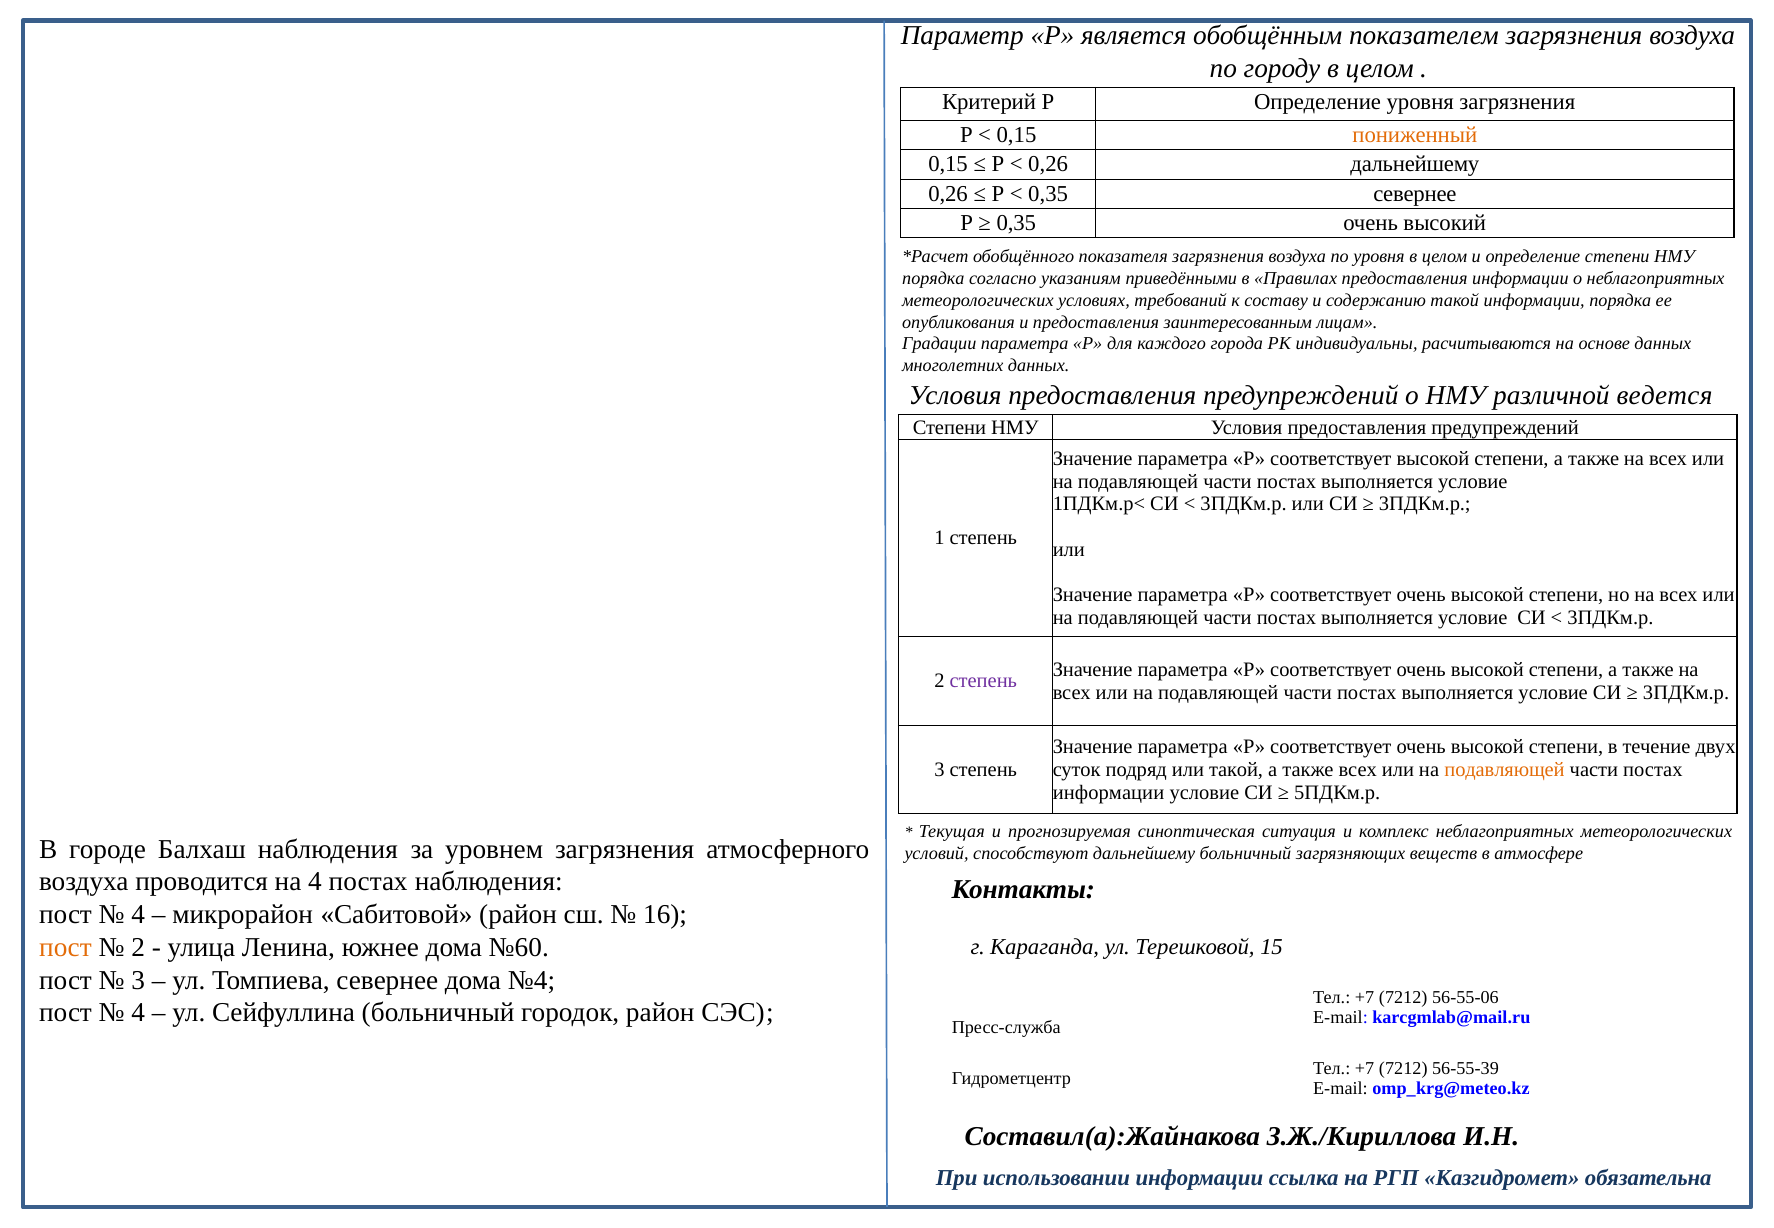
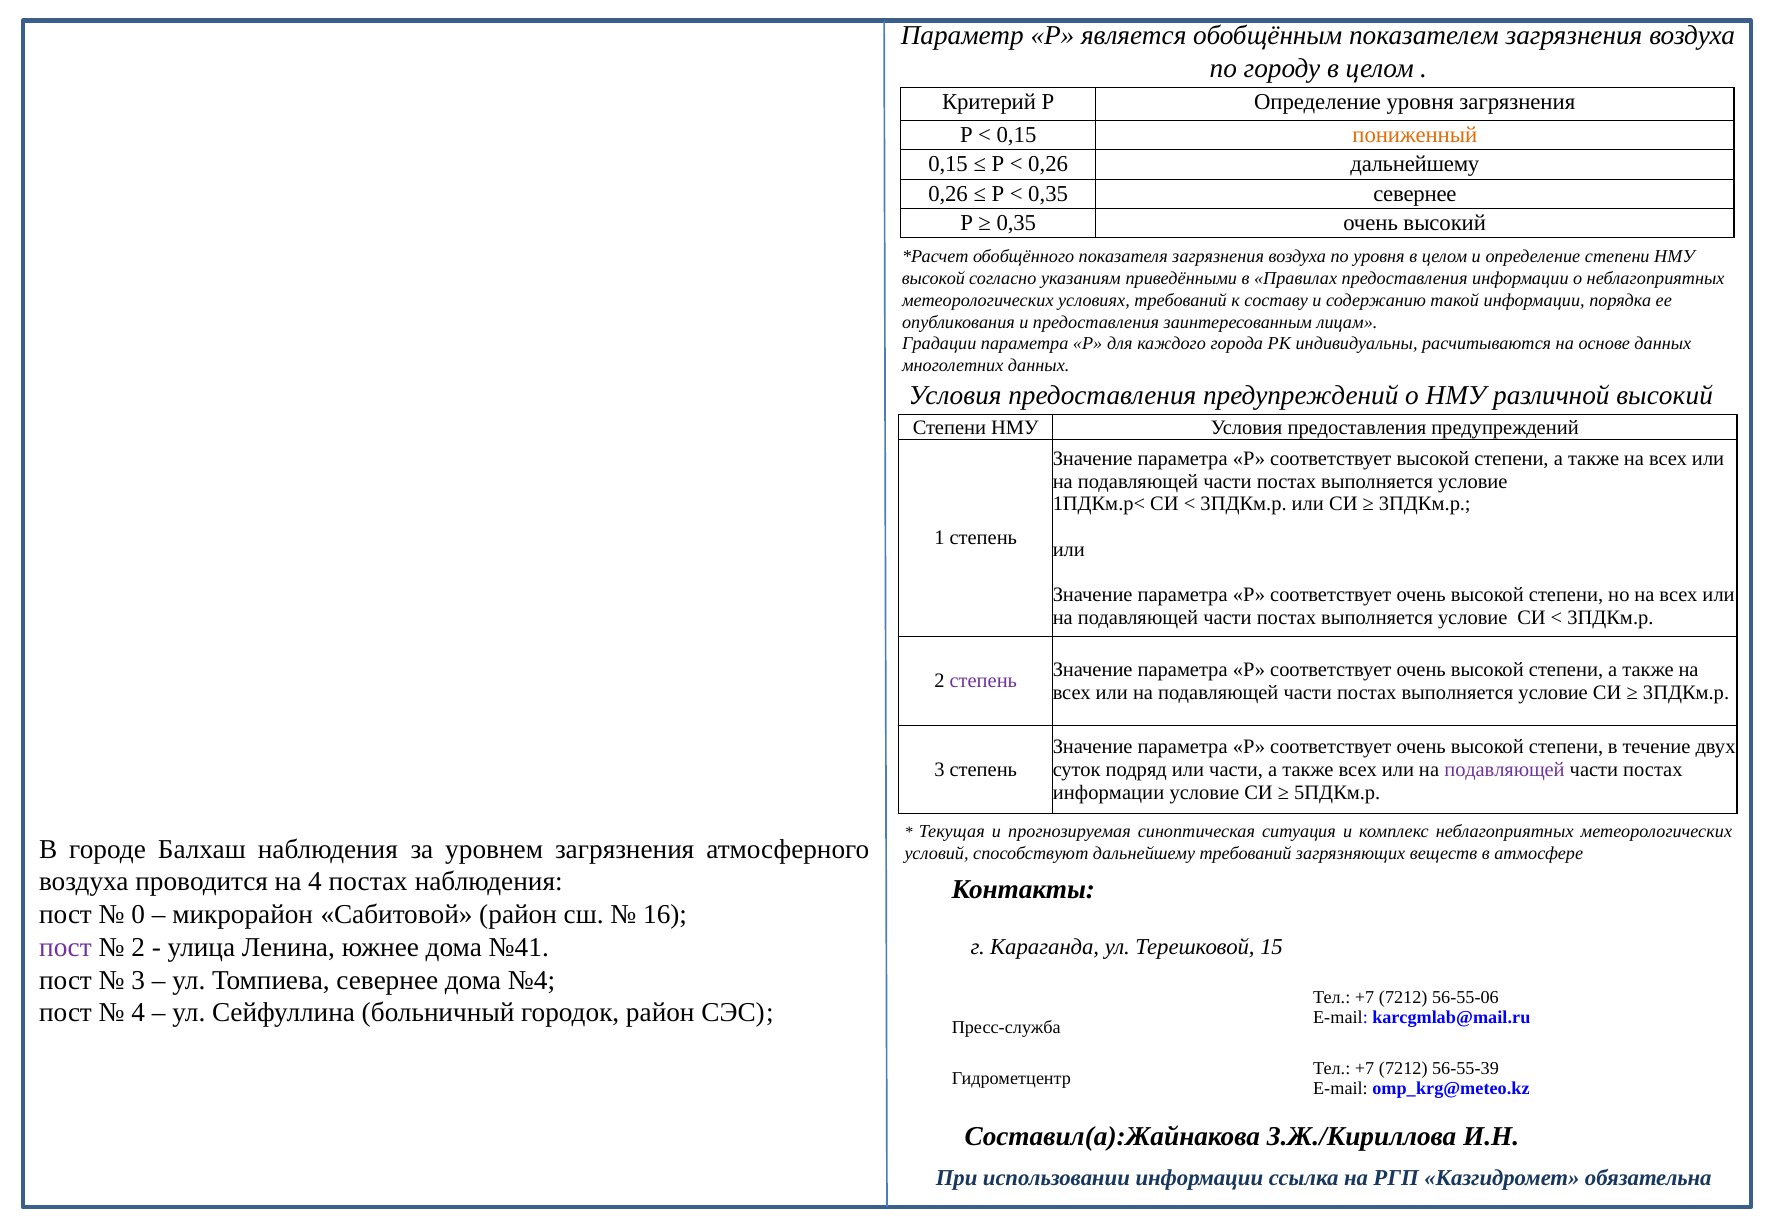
порядка at (933, 279): порядка -> высокой
различной ведется: ведется -> высокий
или такой: такой -> части
подавляющей at (1505, 770) colour: orange -> purple
дальнейшему больничный: больничный -> требований
4 at (138, 915): 4 -> 0
пост at (65, 947) colour: orange -> purple
№60: №60 -> №41
